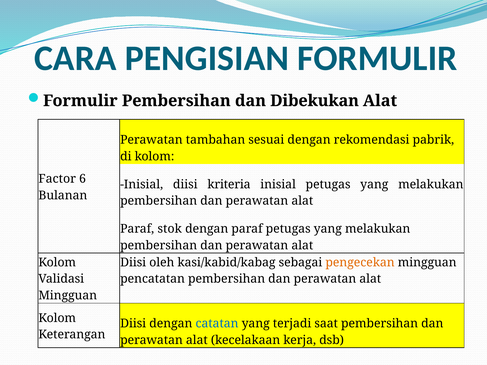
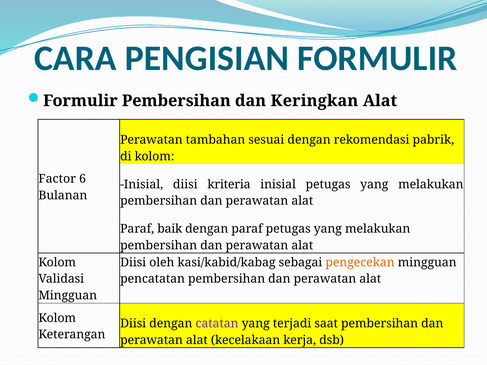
Dibekukan: Dibekukan -> Keringkan
stok: stok -> baik
catatan colour: blue -> purple
